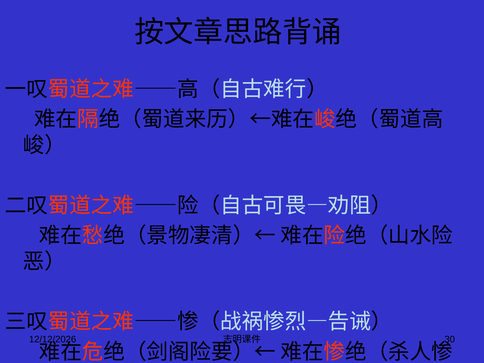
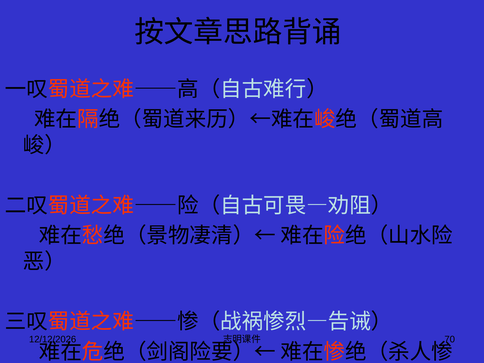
30: 30 -> 70
